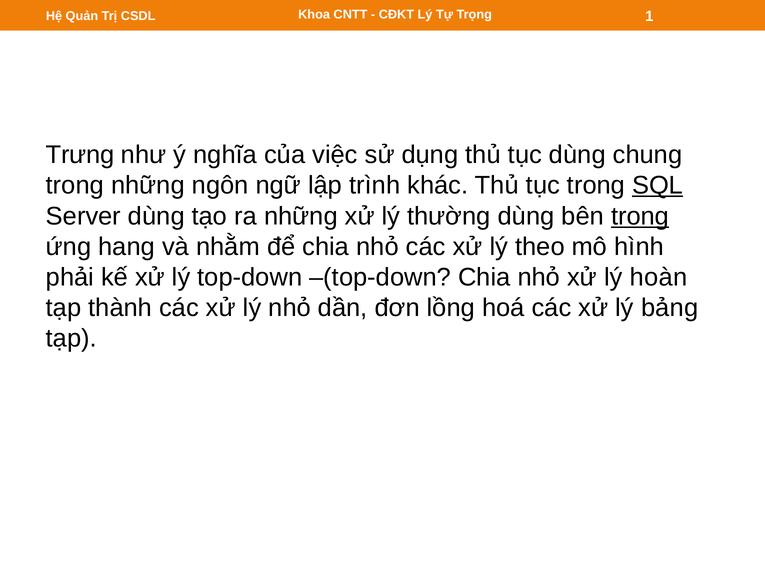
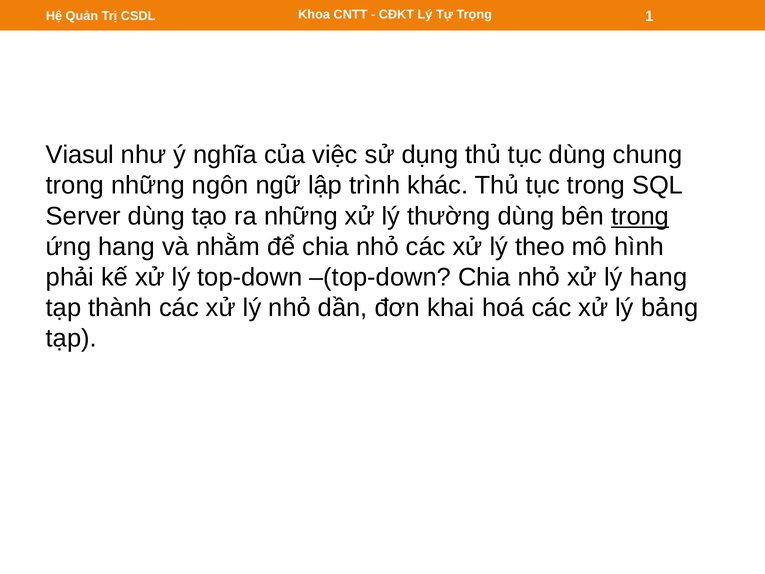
Trưng: Trưng -> Viasul
SQL underline: present -> none
lý hoàn: hoàn -> hang
lồng: lồng -> khai
